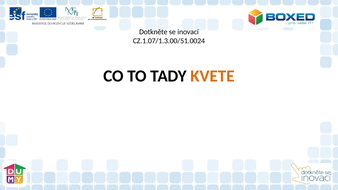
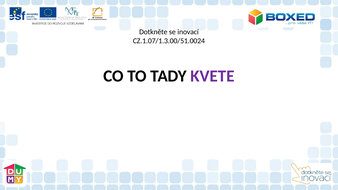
KVETE colour: orange -> purple
